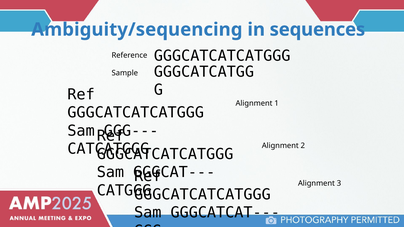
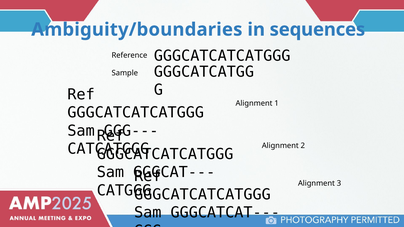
Ambiguity/sequencing: Ambiguity/sequencing -> Ambiguity/boundaries
